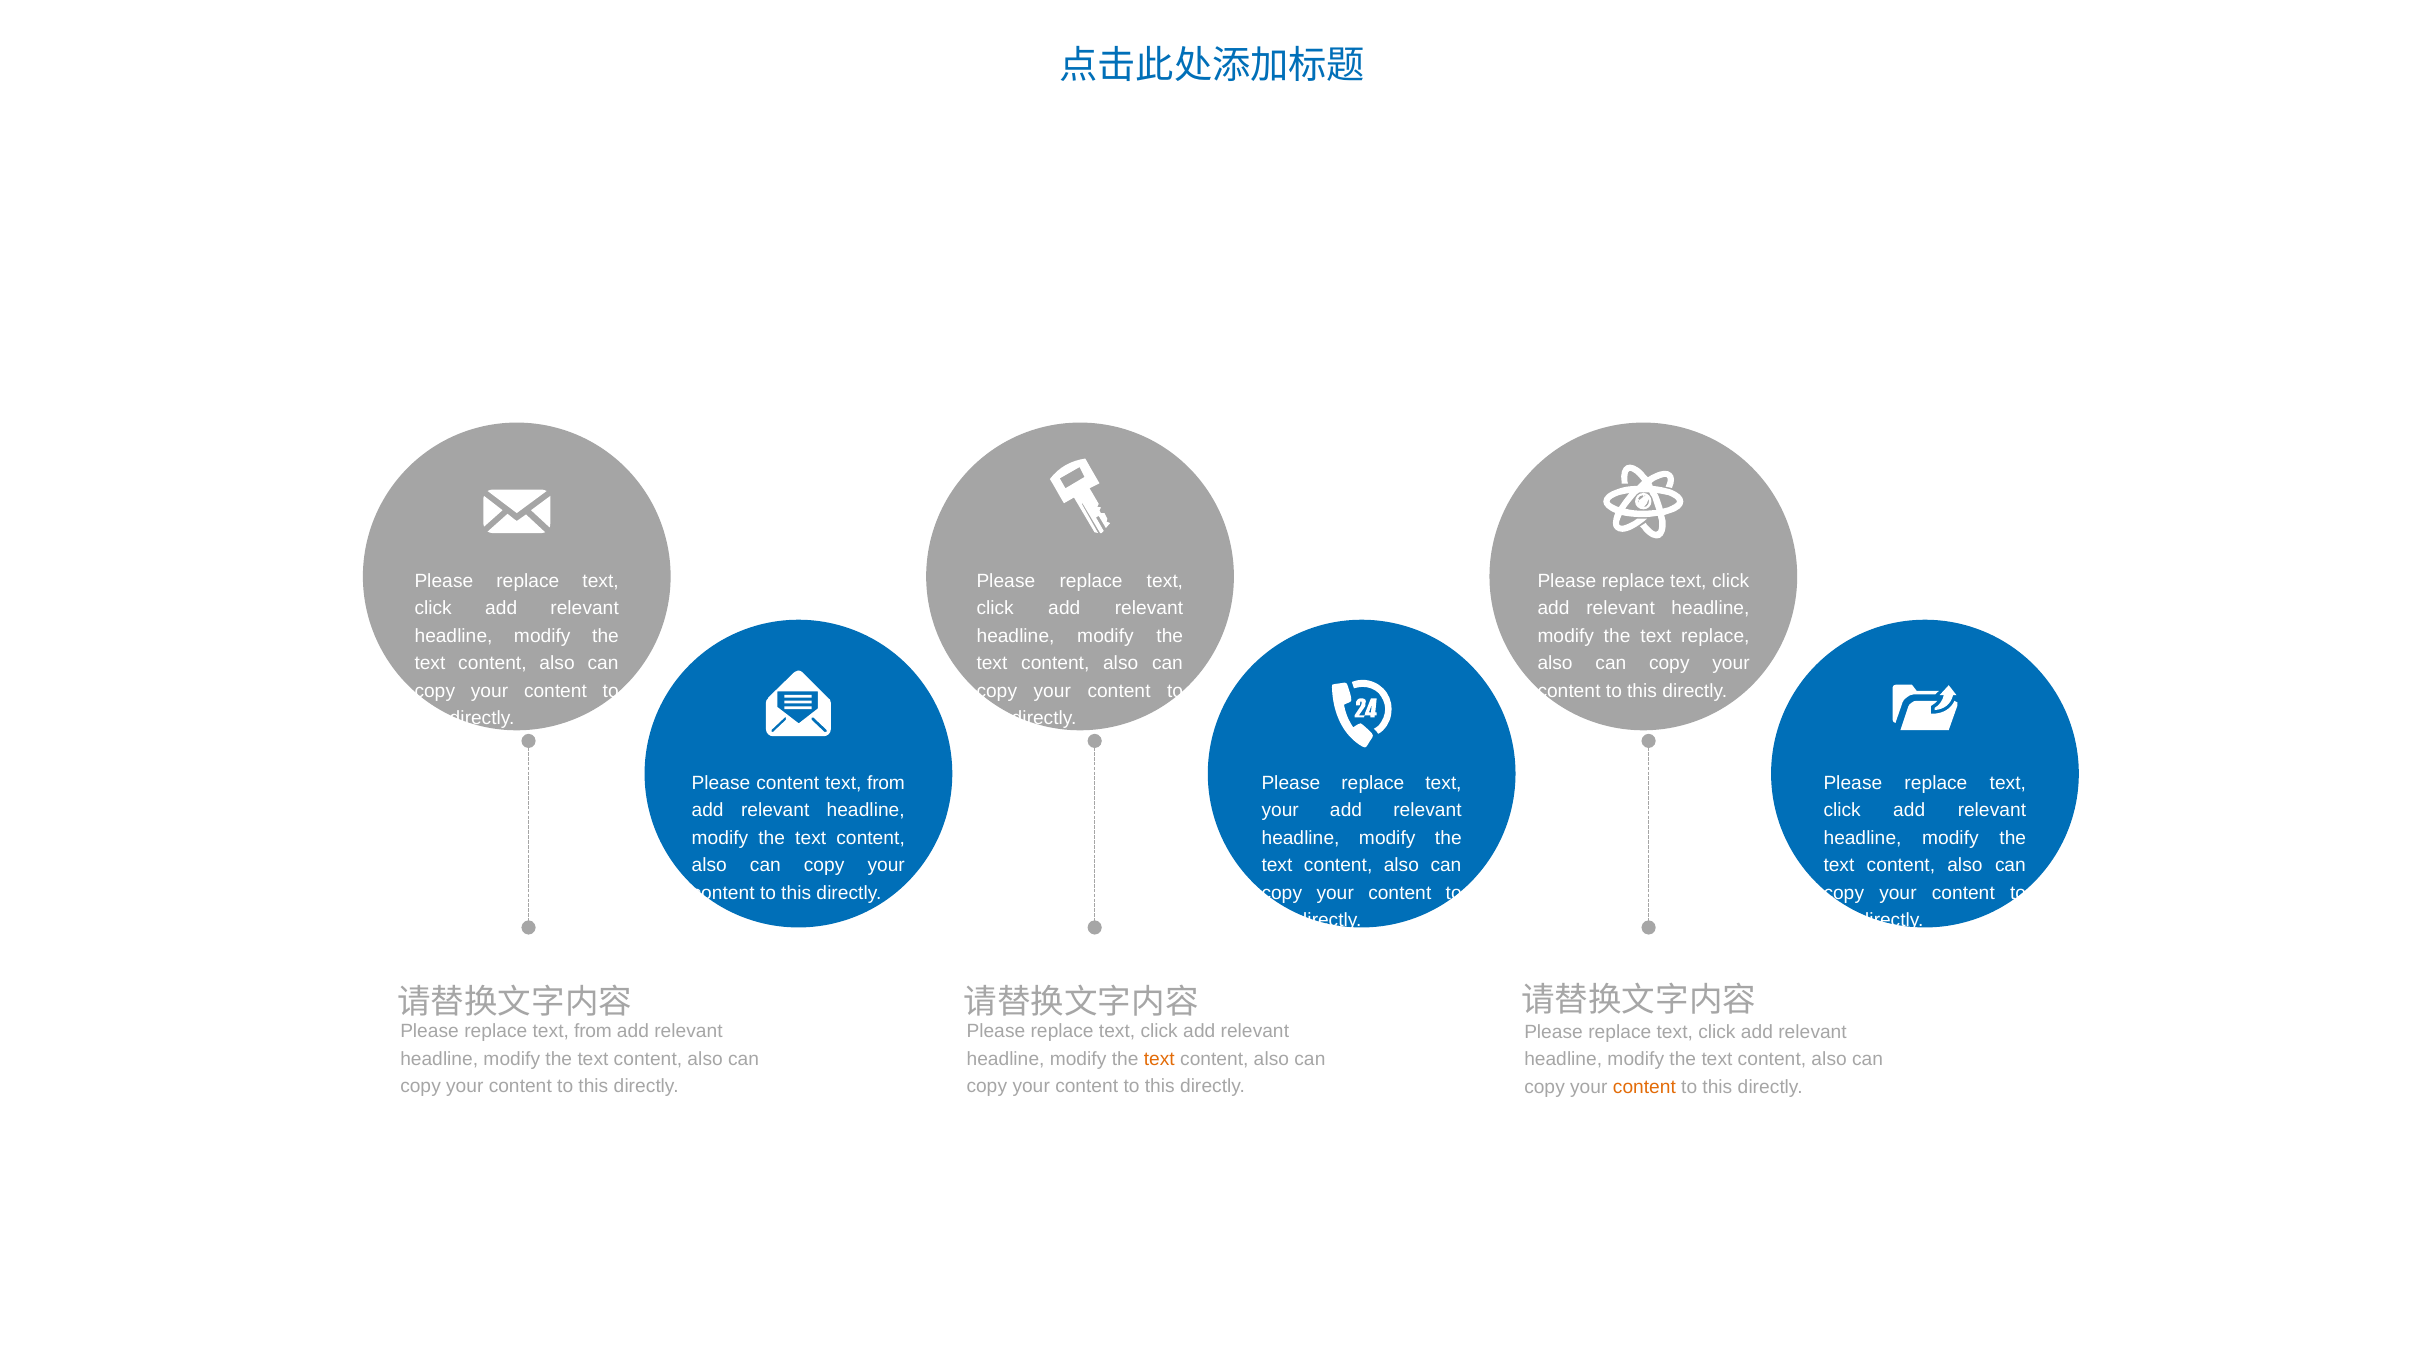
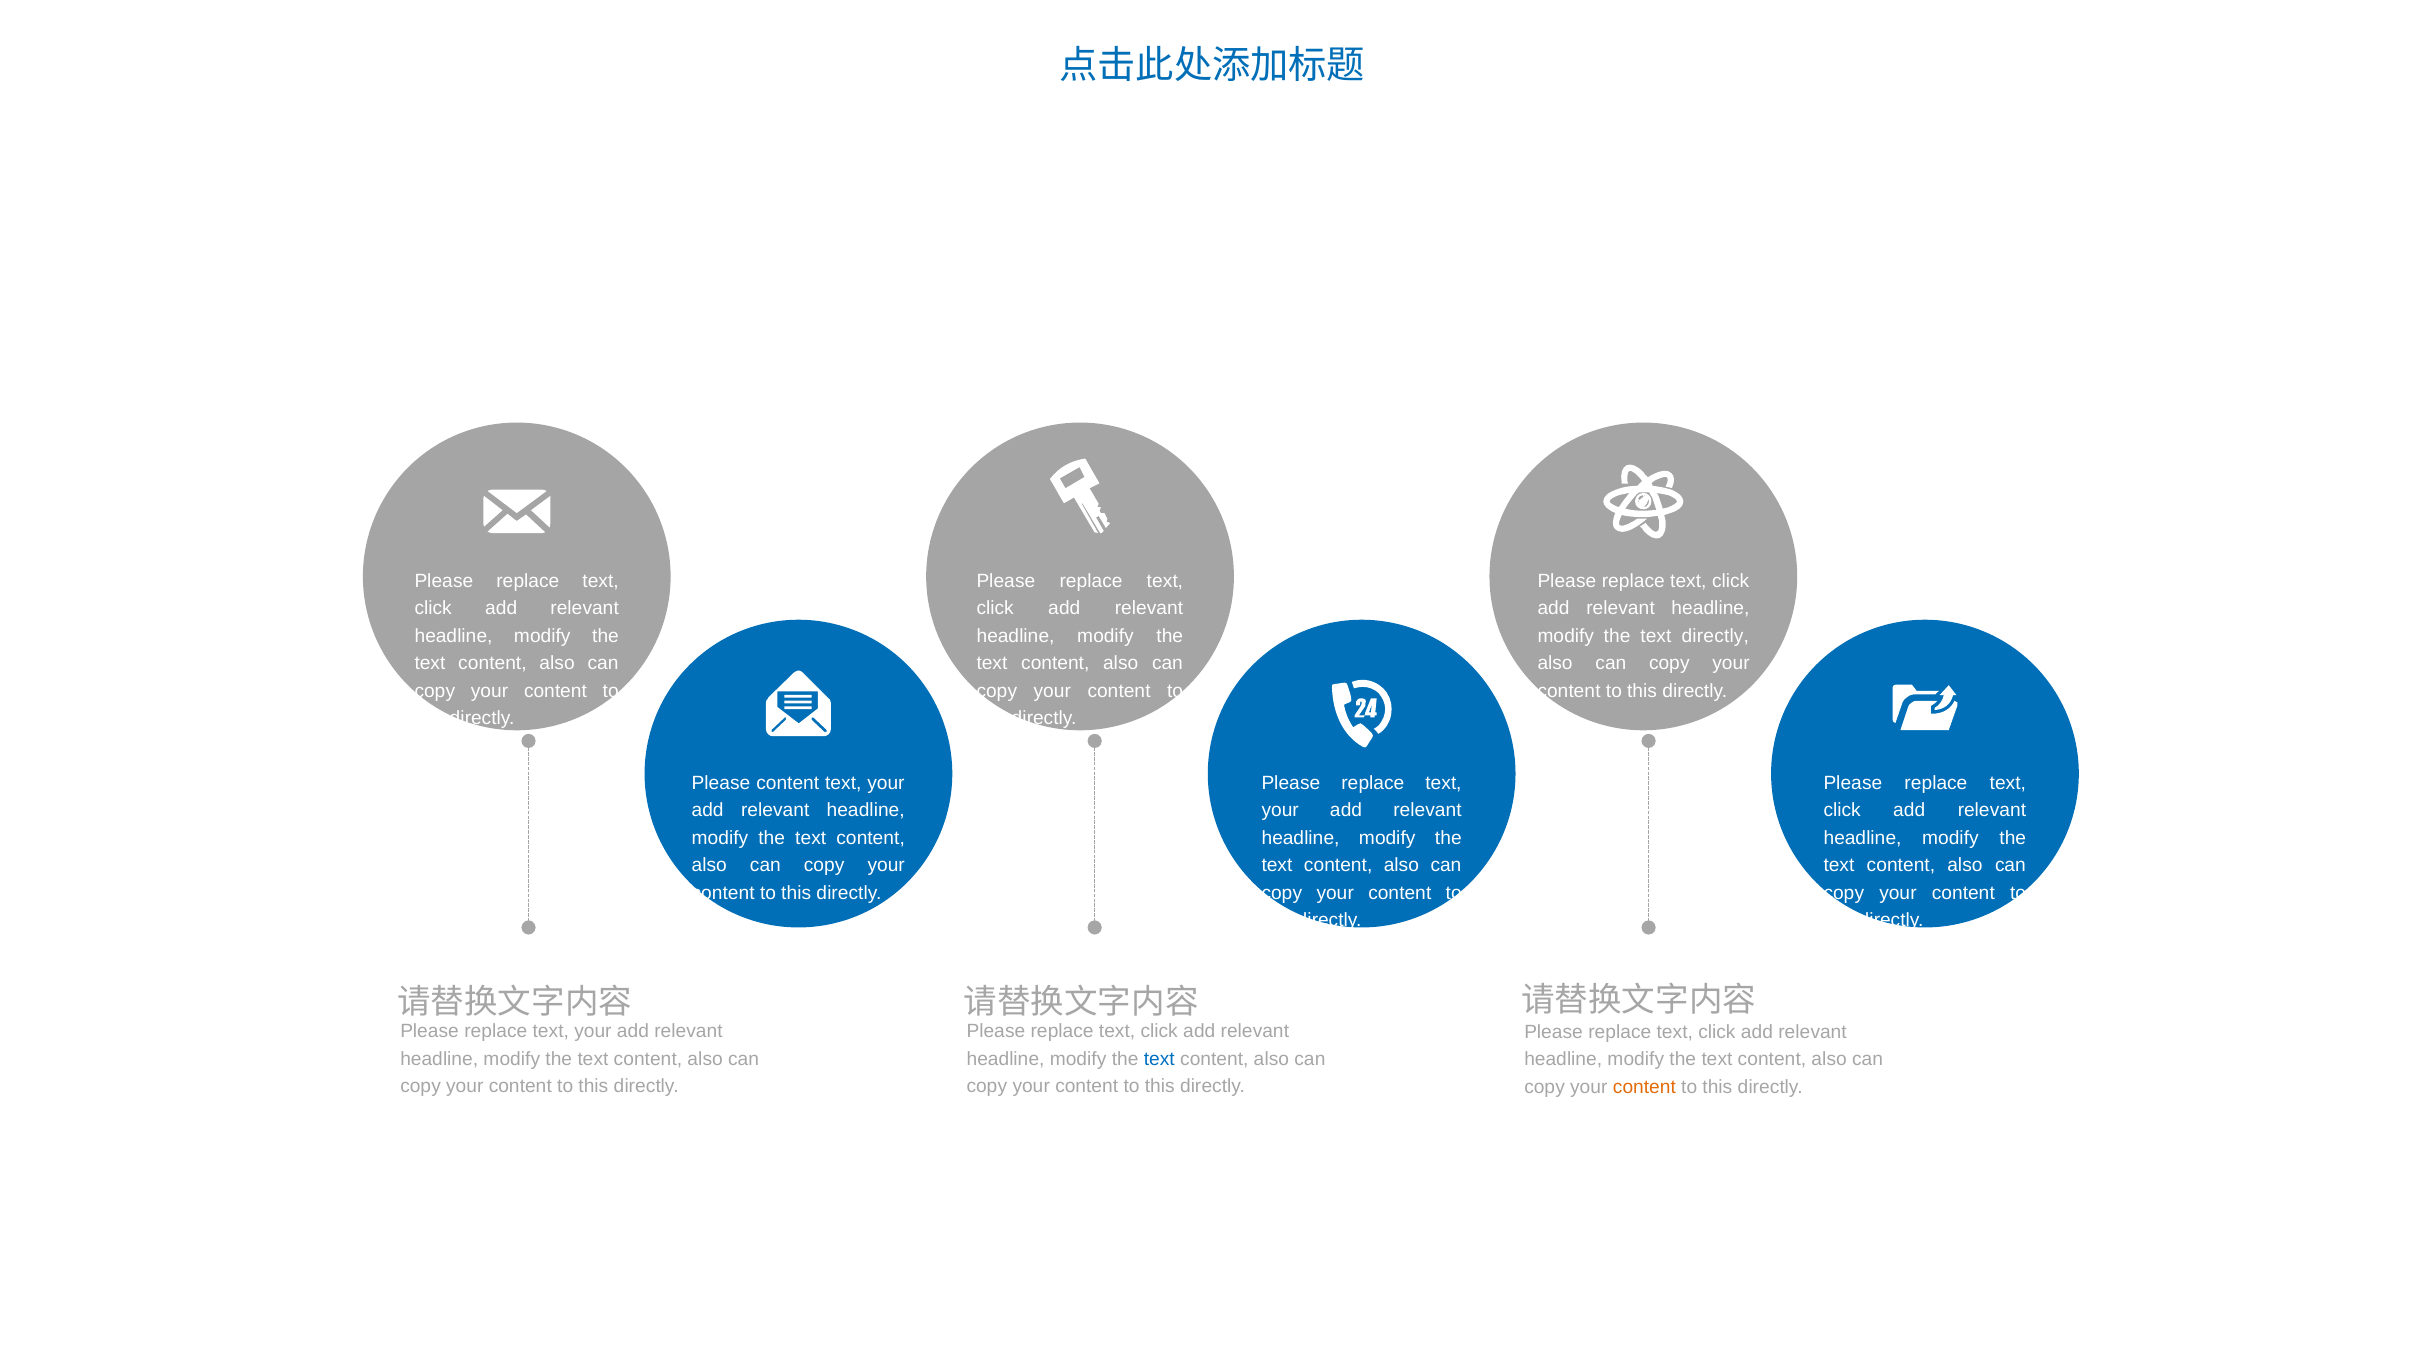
text replace: replace -> directly
from at (886, 783): from -> your
from at (593, 1031): from -> your
text at (1159, 1059) colour: orange -> blue
